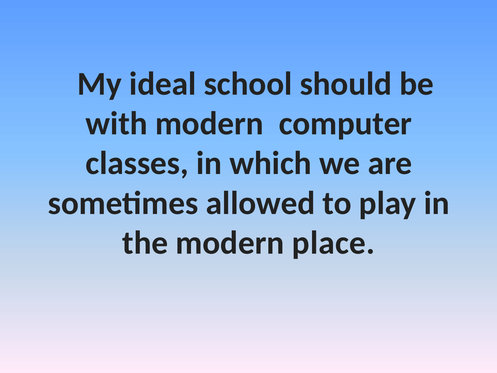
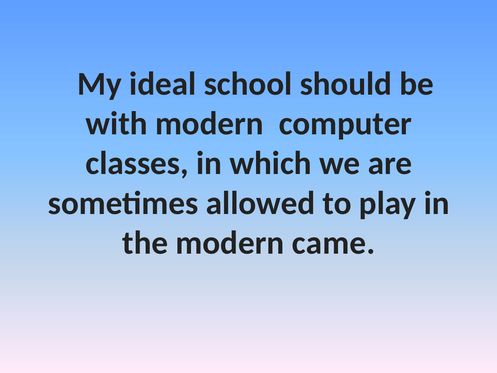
place: place -> came
